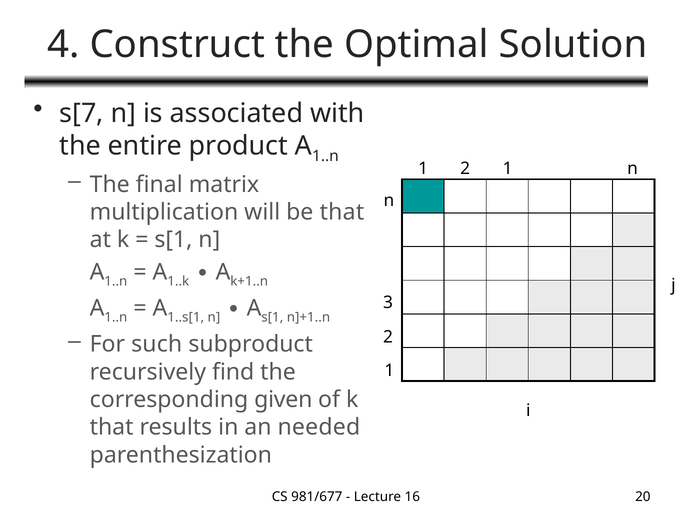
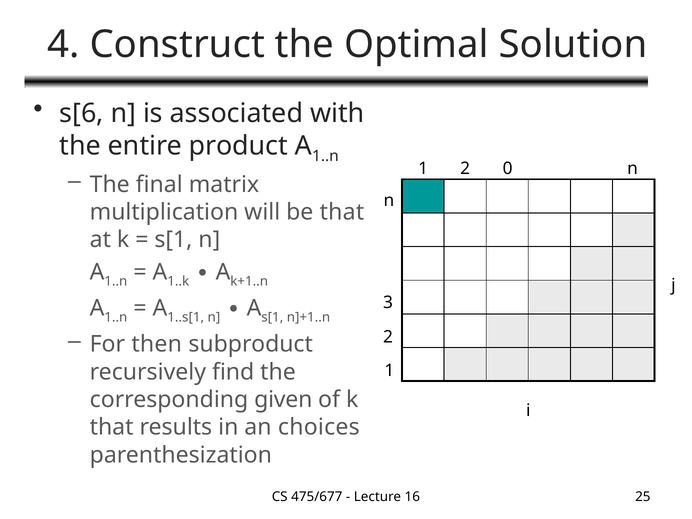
s[7: s[7 -> s[6
2 1: 1 -> 0
such: such -> then
needed: needed -> choices
981/677: 981/677 -> 475/677
20: 20 -> 25
